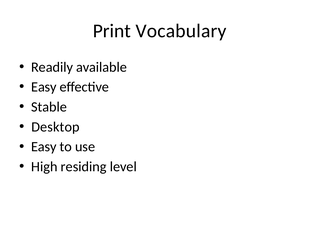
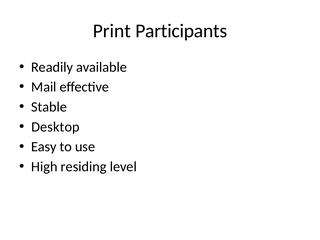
Vocabulary: Vocabulary -> Participants
Easy at (44, 87): Easy -> Mail
